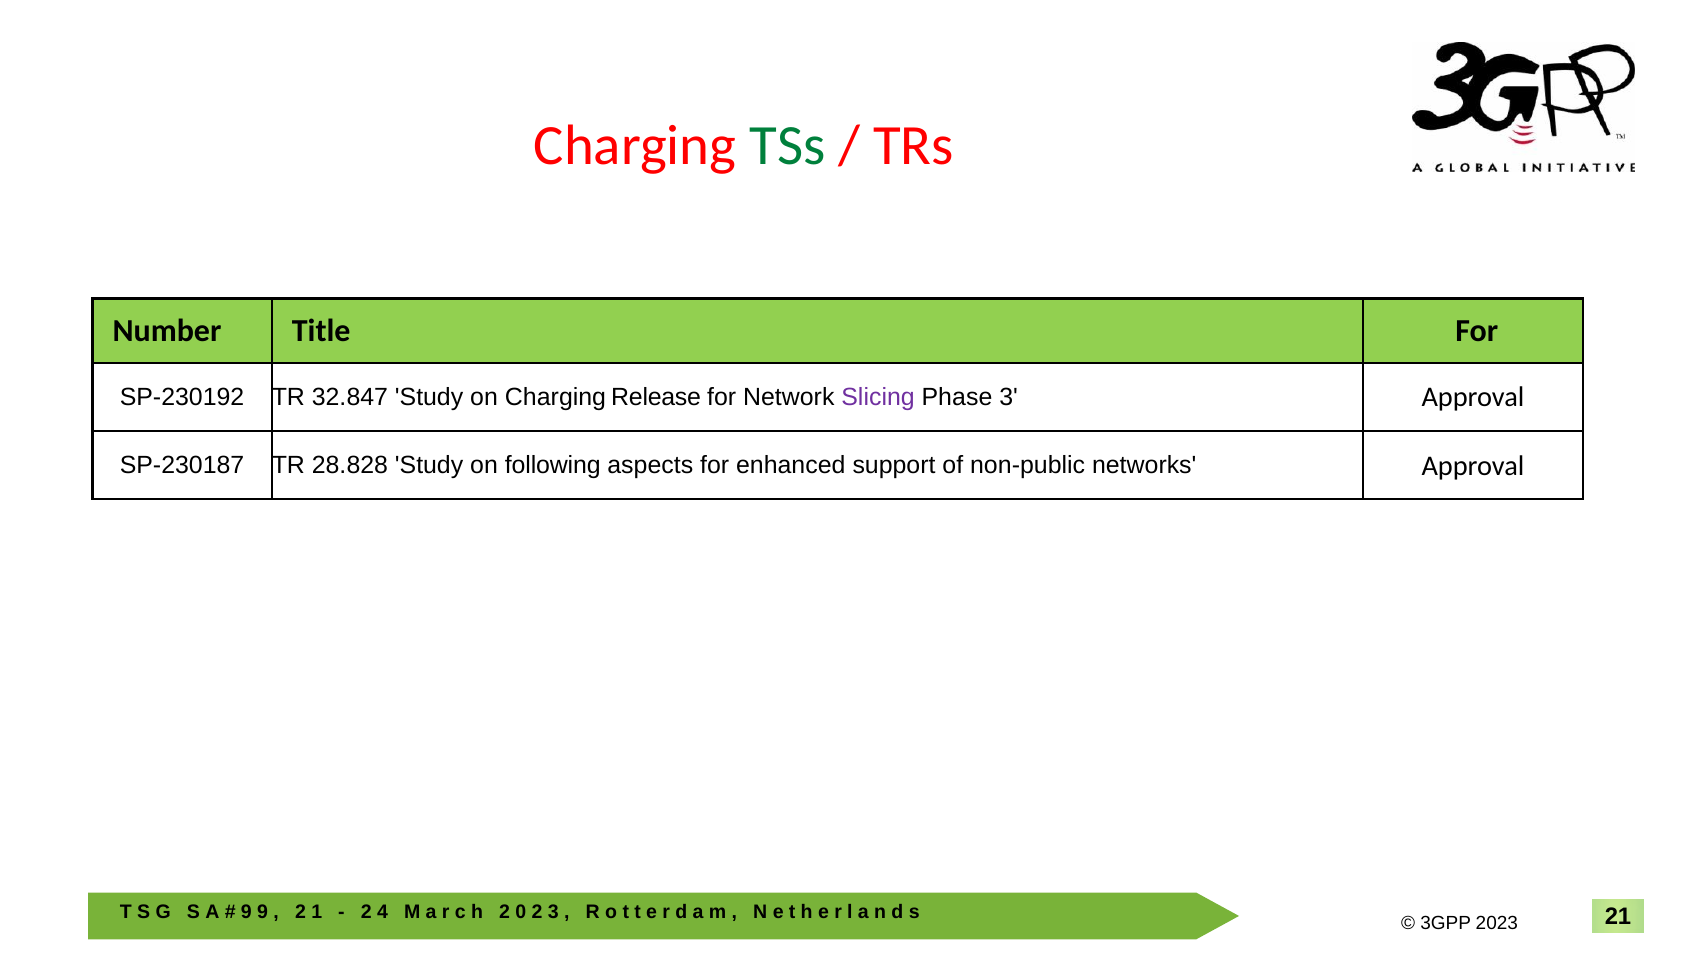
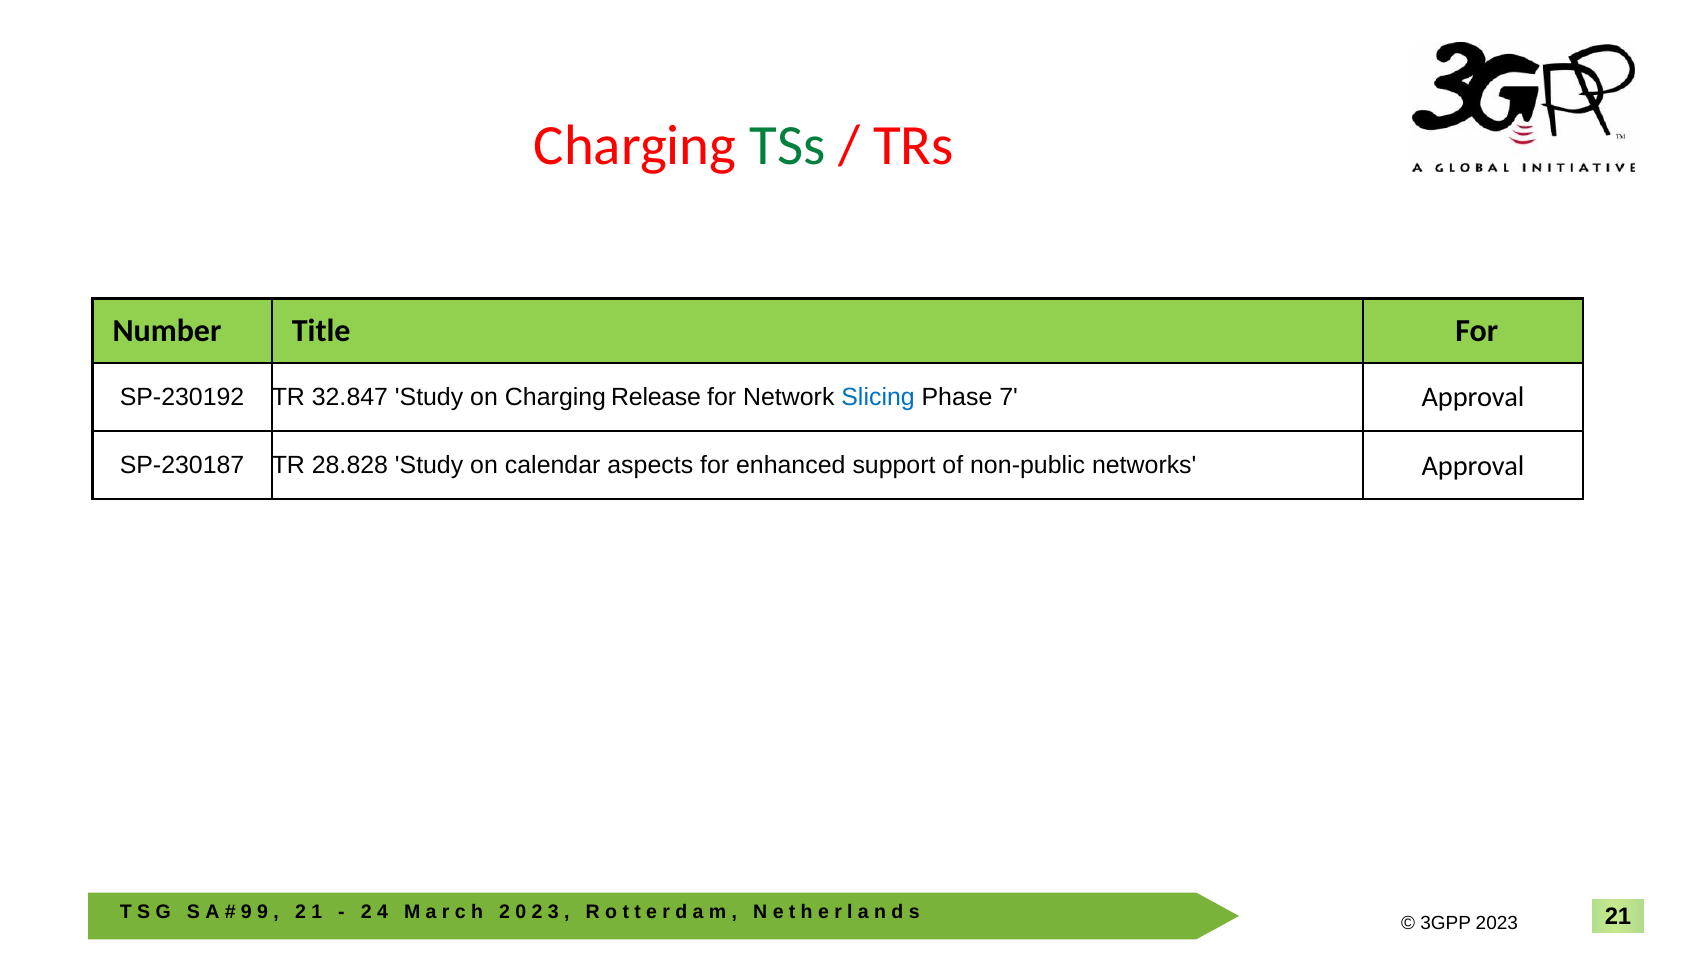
Slicing colour: purple -> blue
Phase 3: 3 -> 7
following: following -> calendar
